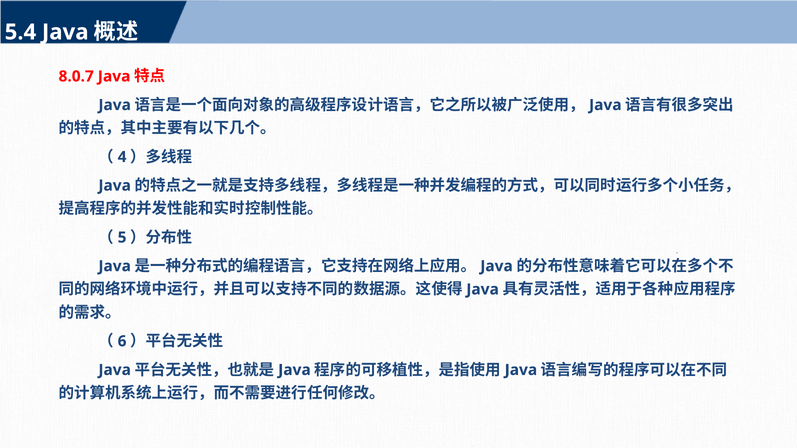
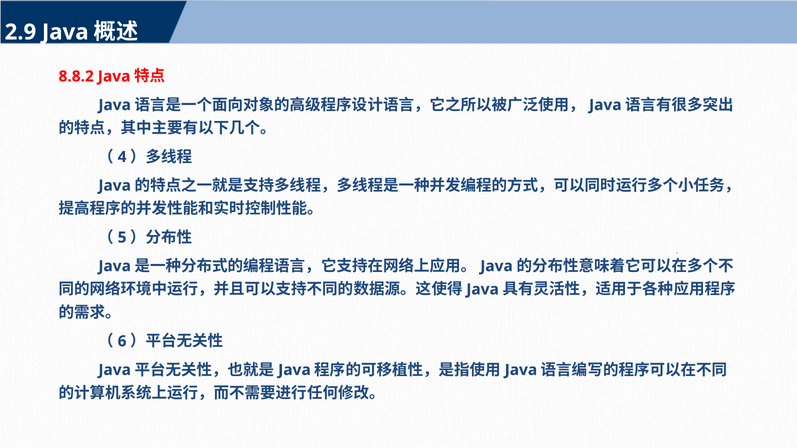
5.4: 5.4 -> 2.9
8.0.7: 8.0.7 -> 8.8.2
